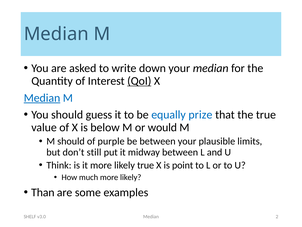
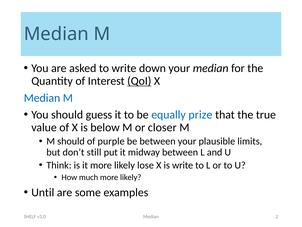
Median at (42, 98) underline: present -> none
would: would -> closer
likely true: true -> lose
is point: point -> write
Than: Than -> Until
